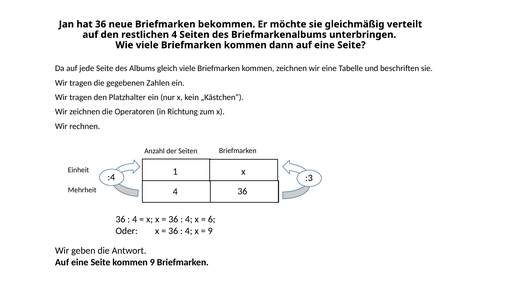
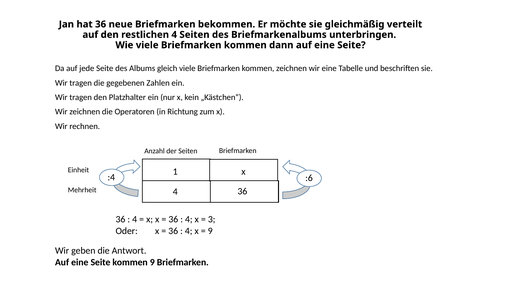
:3: :3 -> :6
6: 6 -> 3
